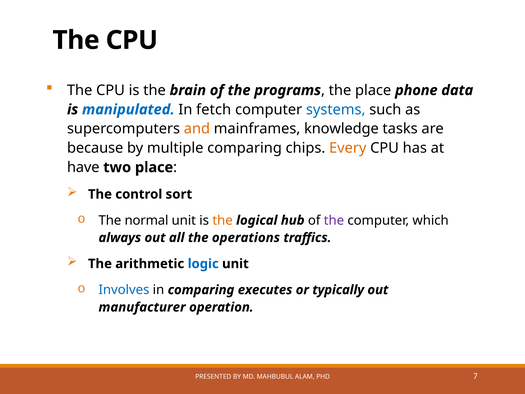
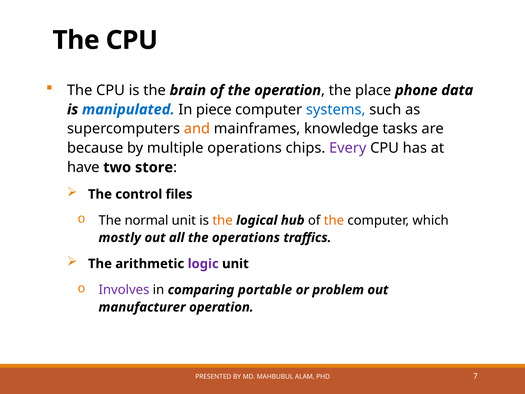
the programs: programs -> operation
fetch: fetch -> piece
multiple comparing: comparing -> operations
Every colour: orange -> purple
two place: place -> store
sort: sort -> files
the at (334, 220) colour: purple -> orange
always: always -> mostly
logic colour: blue -> purple
Involves colour: blue -> purple
executes: executes -> portable
typically: typically -> problem
